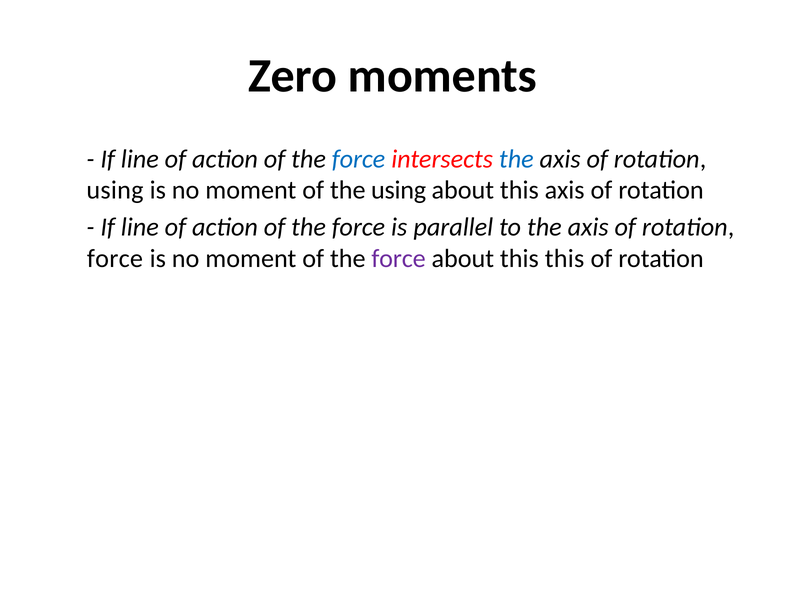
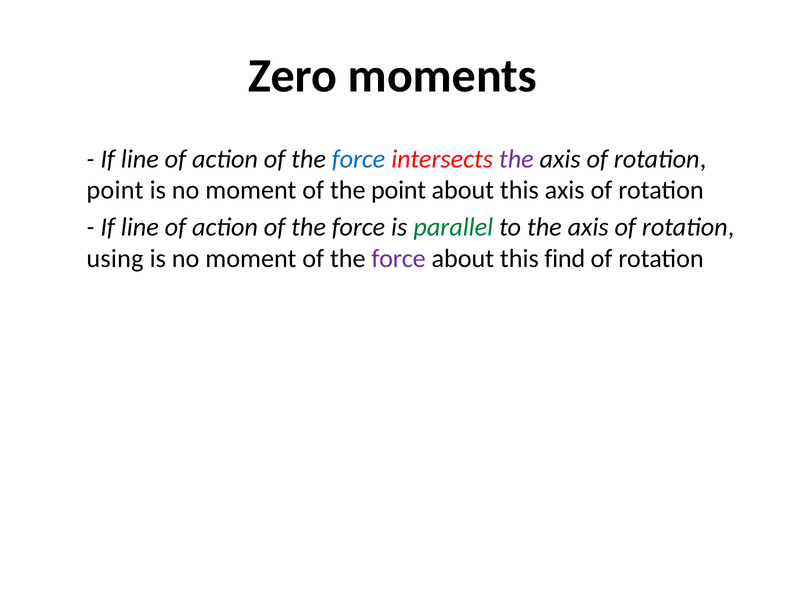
the at (516, 159) colour: blue -> purple
using at (115, 190): using -> point
the using: using -> point
parallel colour: black -> green
force at (115, 259): force -> using
this this: this -> find
